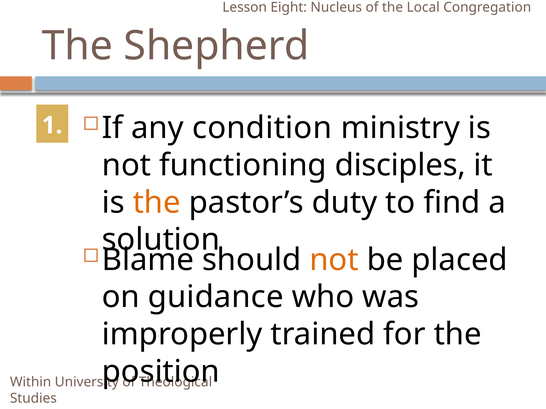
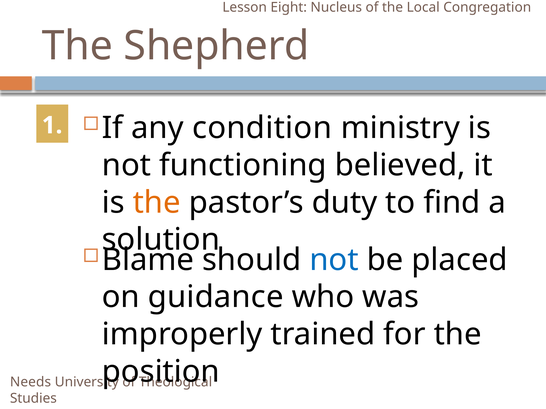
disciples: disciples -> believed
not at (334, 260) colour: orange -> blue
Within: Within -> Needs
